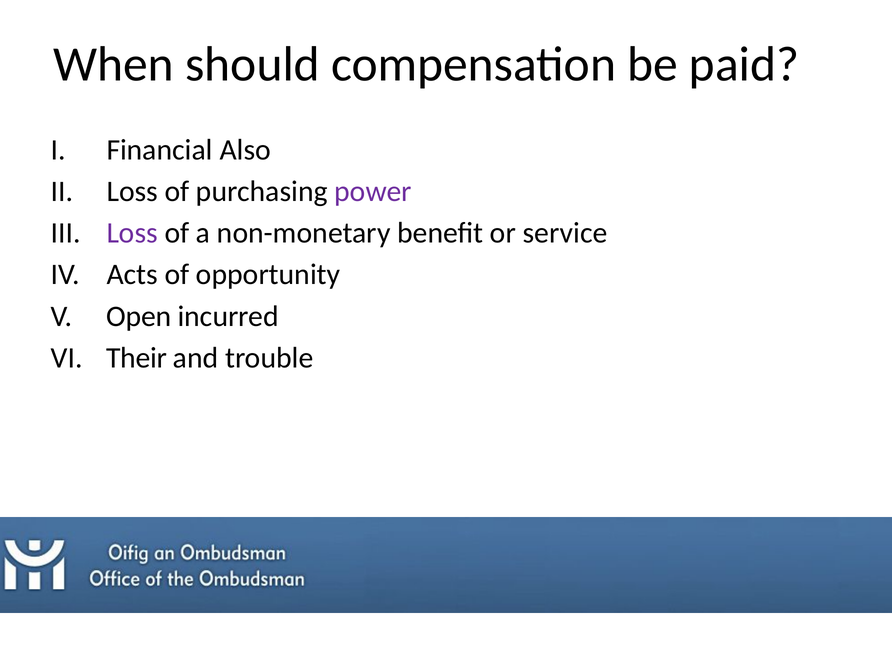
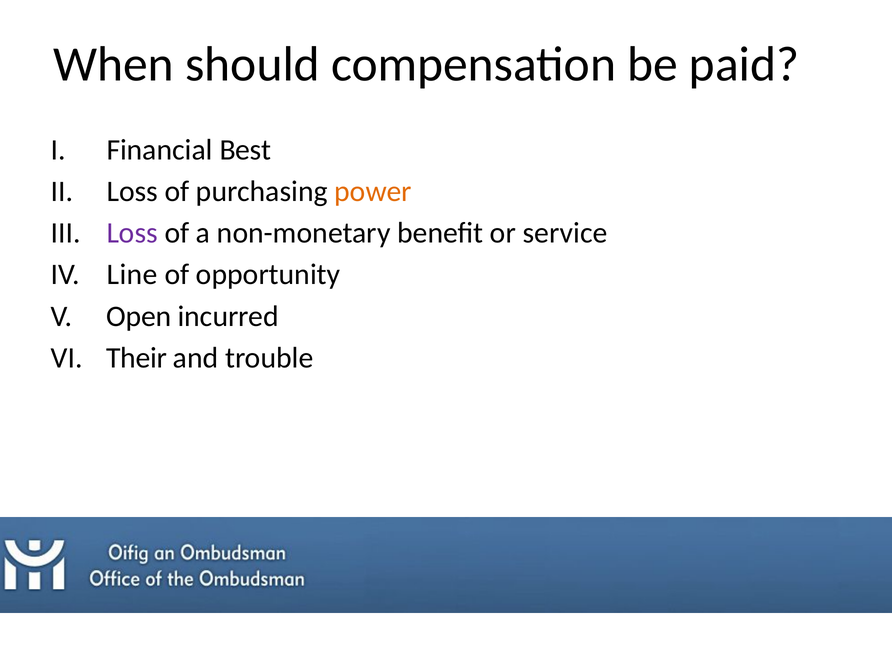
Also: Also -> Best
power colour: purple -> orange
Acts: Acts -> Line
